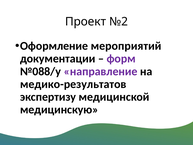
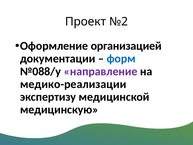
мероприятий: мероприятий -> организацией
форм colour: purple -> blue
медико-результатов: медико-результатов -> медико-реализации
